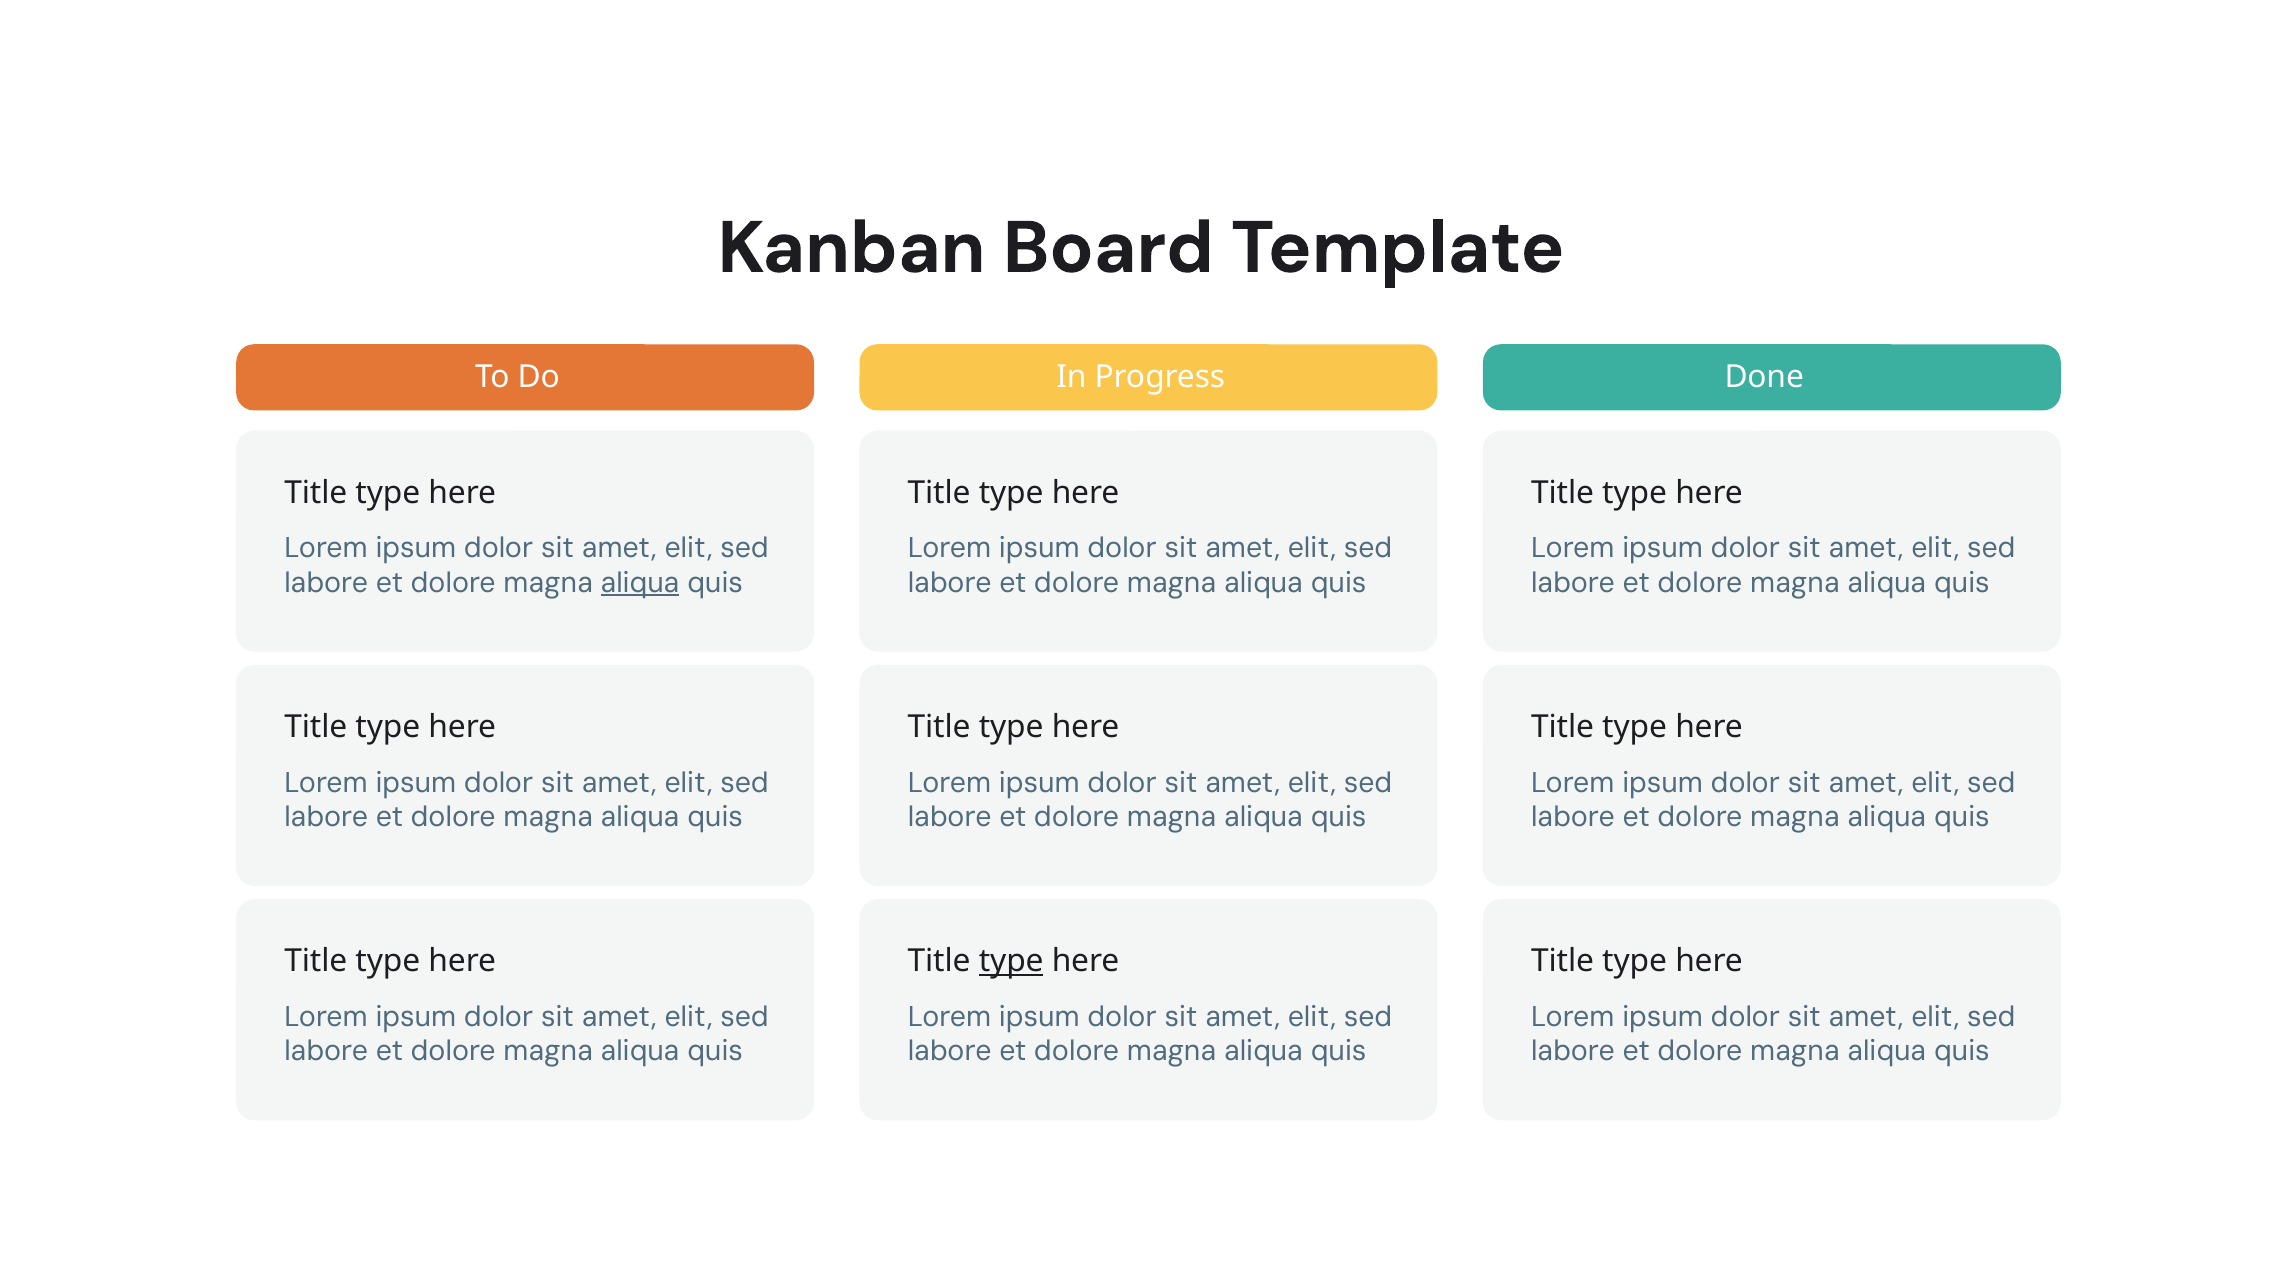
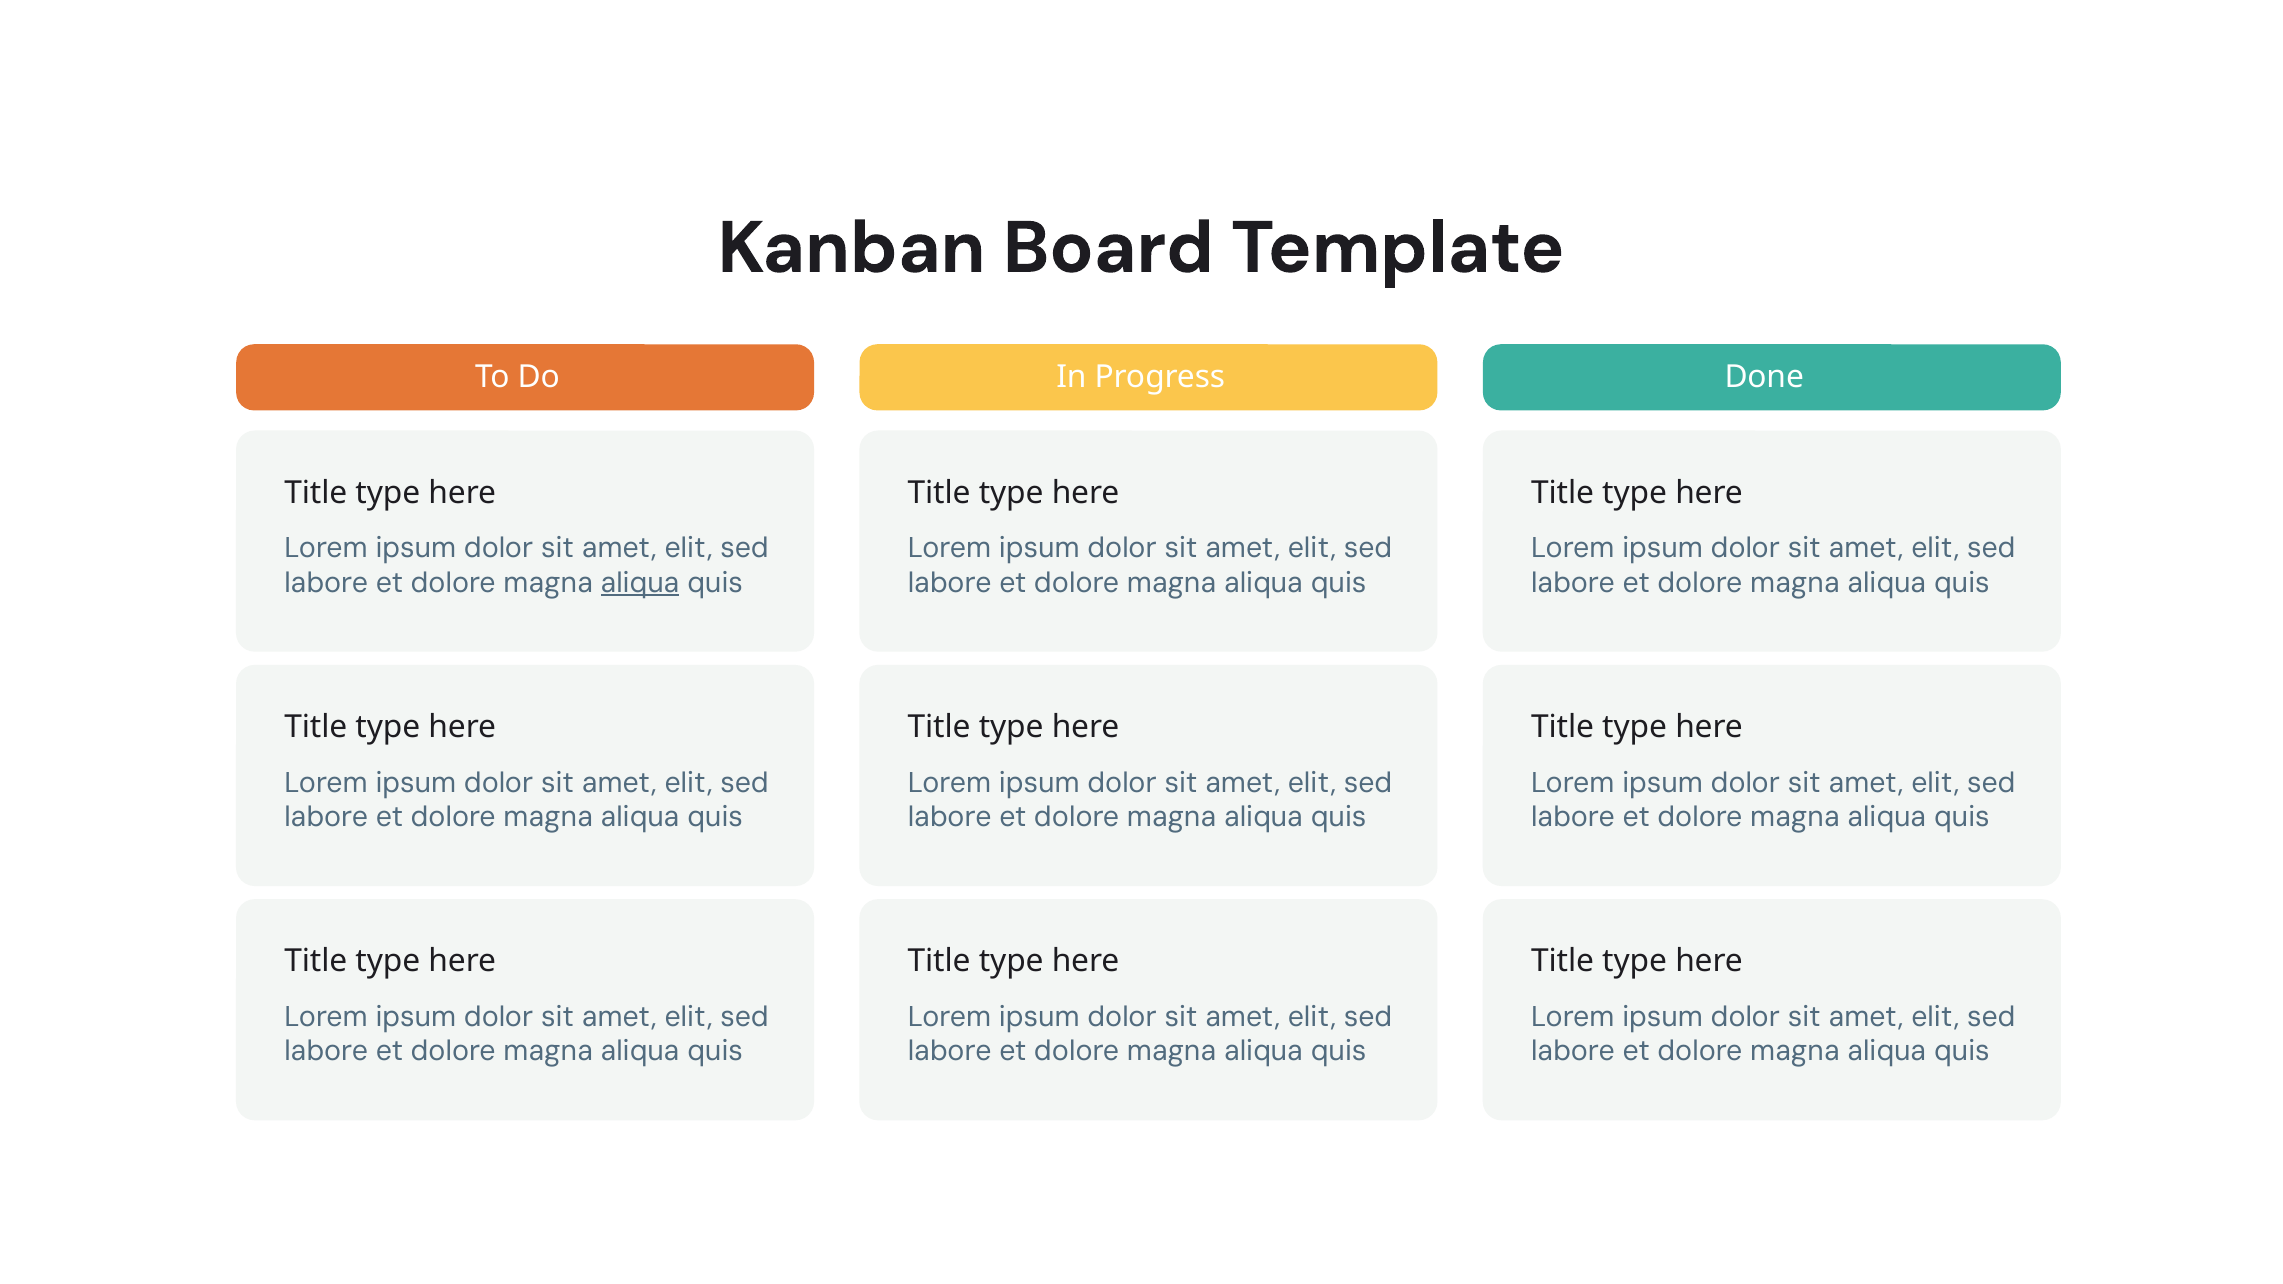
type at (1011, 961) underline: present -> none
